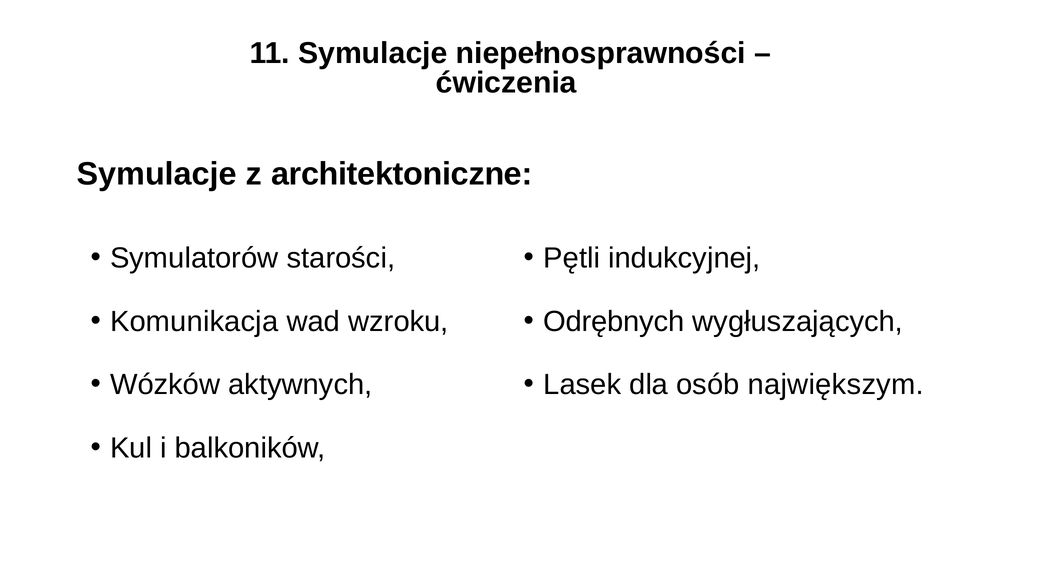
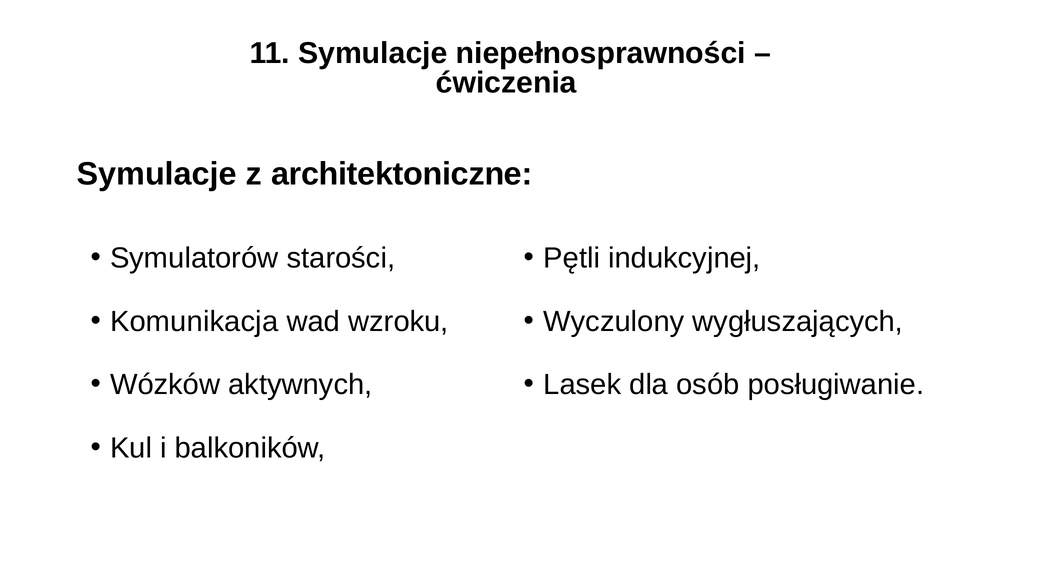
Odrębnych: Odrębnych -> Wyczulony
największym: największym -> posługiwanie
